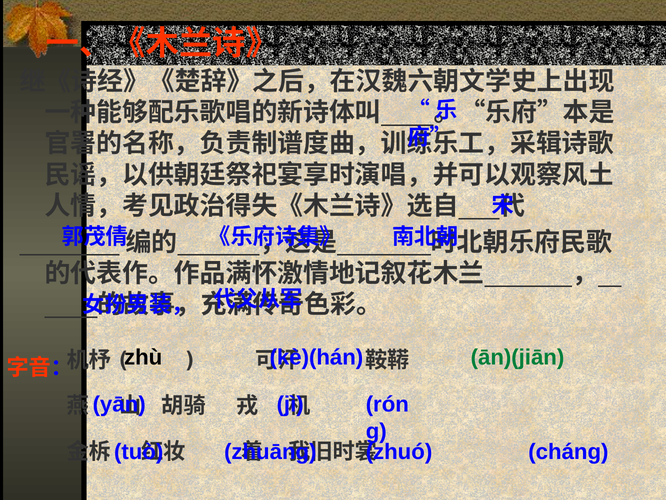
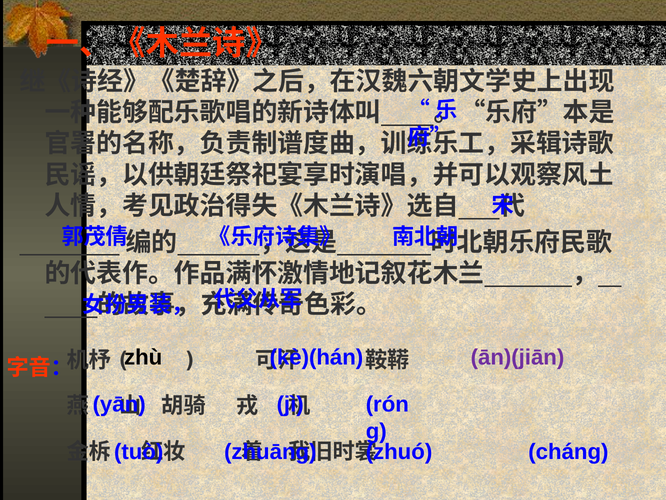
ān)(jiān colour: green -> purple
